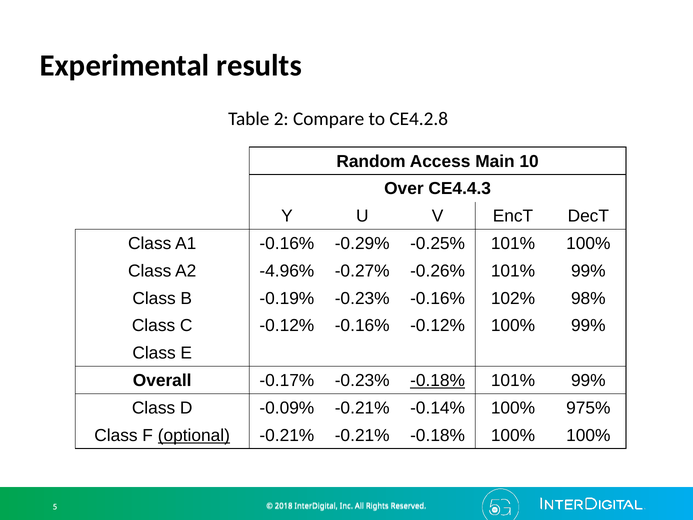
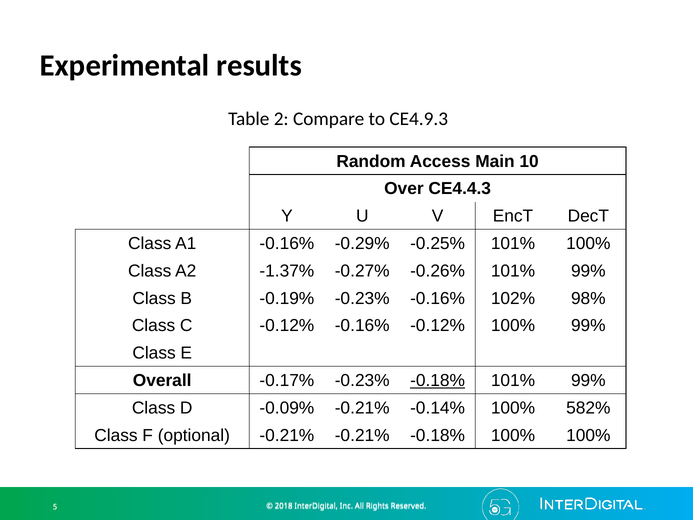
CE4.2.8: CE4.2.8 -> CE4.9.3
-4.96%: -4.96% -> -1.37%
975%: 975% -> 582%
optional underline: present -> none
